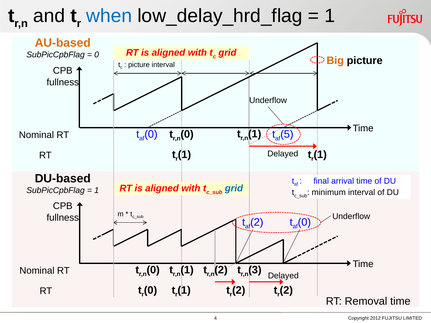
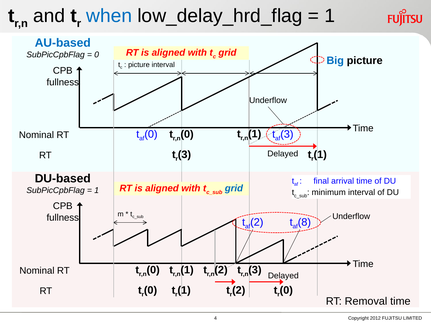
AU-based colour: orange -> blue
Big colour: orange -> blue
5 at (287, 134): 5 -> 3
1 at (184, 155): 1 -> 3
0 at (304, 223): 0 -> 8
2 at (286, 290): 2 -> 0
